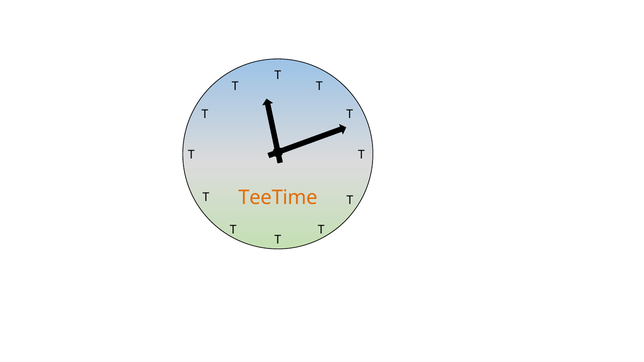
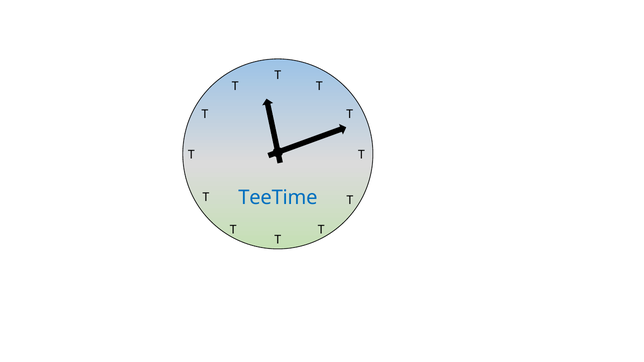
TeeTime colour: orange -> blue
